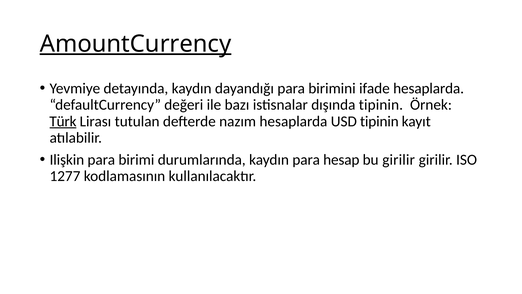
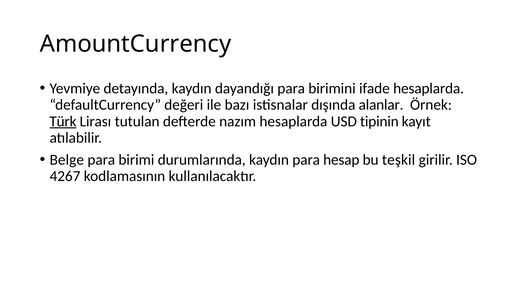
AmountCurrency underline: present -> none
dışında tipinin: tipinin -> alanlar
Ilişkin: Ilişkin -> Belge
bu girilir: girilir -> teşkil
1277: 1277 -> 4267
